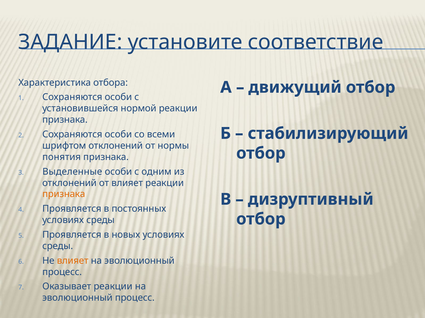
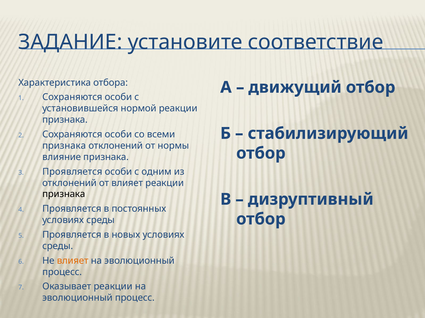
шрифтом at (64, 146): шрифтом -> признака
понятия: понятия -> влияние
Выделенные at (72, 172): Выделенные -> Проявляется
признака at (64, 195) colour: orange -> black
